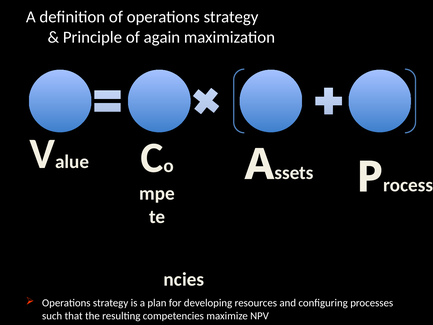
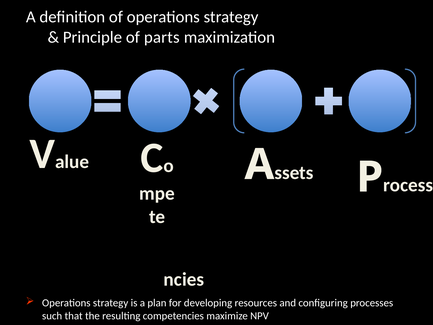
again: again -> parts
